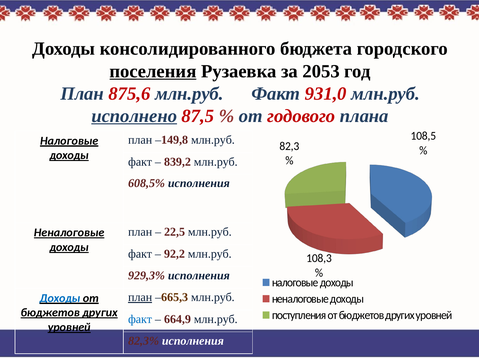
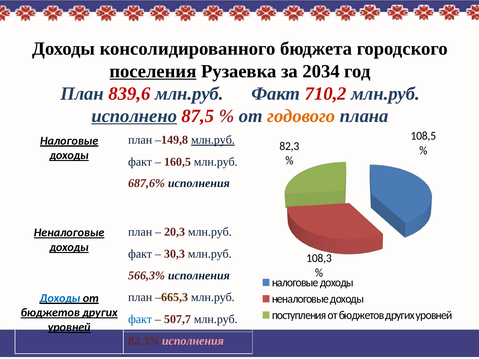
2053: 2053 -> 2034
875,6: 875,6 -> 839,6
931,0: 931,0 -> 710,2
годового colour: red -> orange
млн.руб at (213, 140) underline: none -> present
839,2: 839,2 -> 160,5
608,5%: 608,5% -> 687,6%
22,5: 22,5 -> 20,3
92,2: 92,2 -> 30,3
929,3%: 929,3% -> 566,3%
план at (140, 298) underline: present -> none
664,9: 664,9 -> 507,7
исполнения at (193, 341) colour: white -> pink
